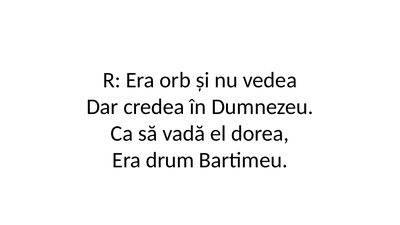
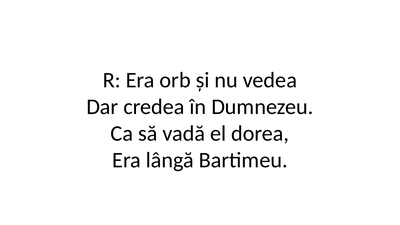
drum: drum -> lângă
